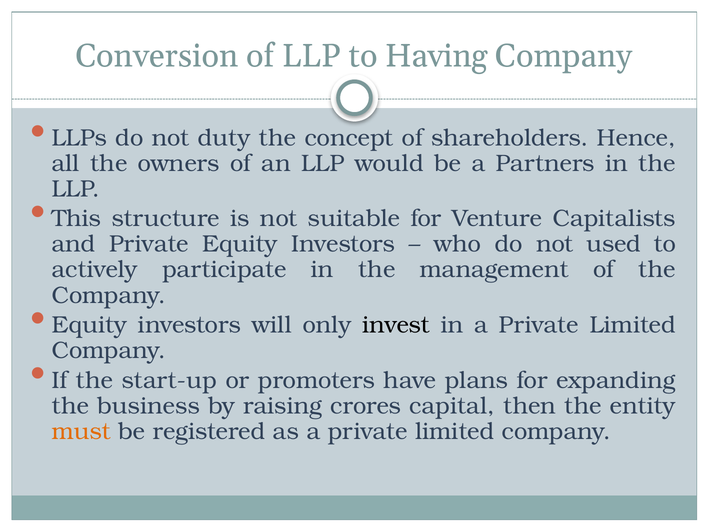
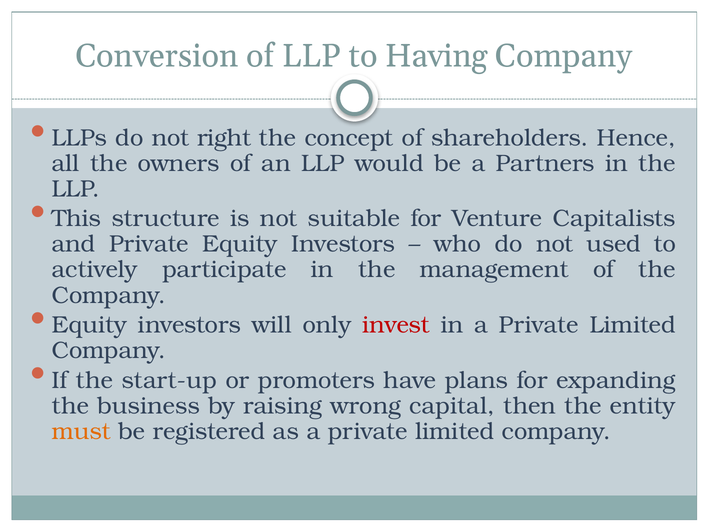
duty: duty -> right
invest colour: black -> red
crores: crores -> wrong
